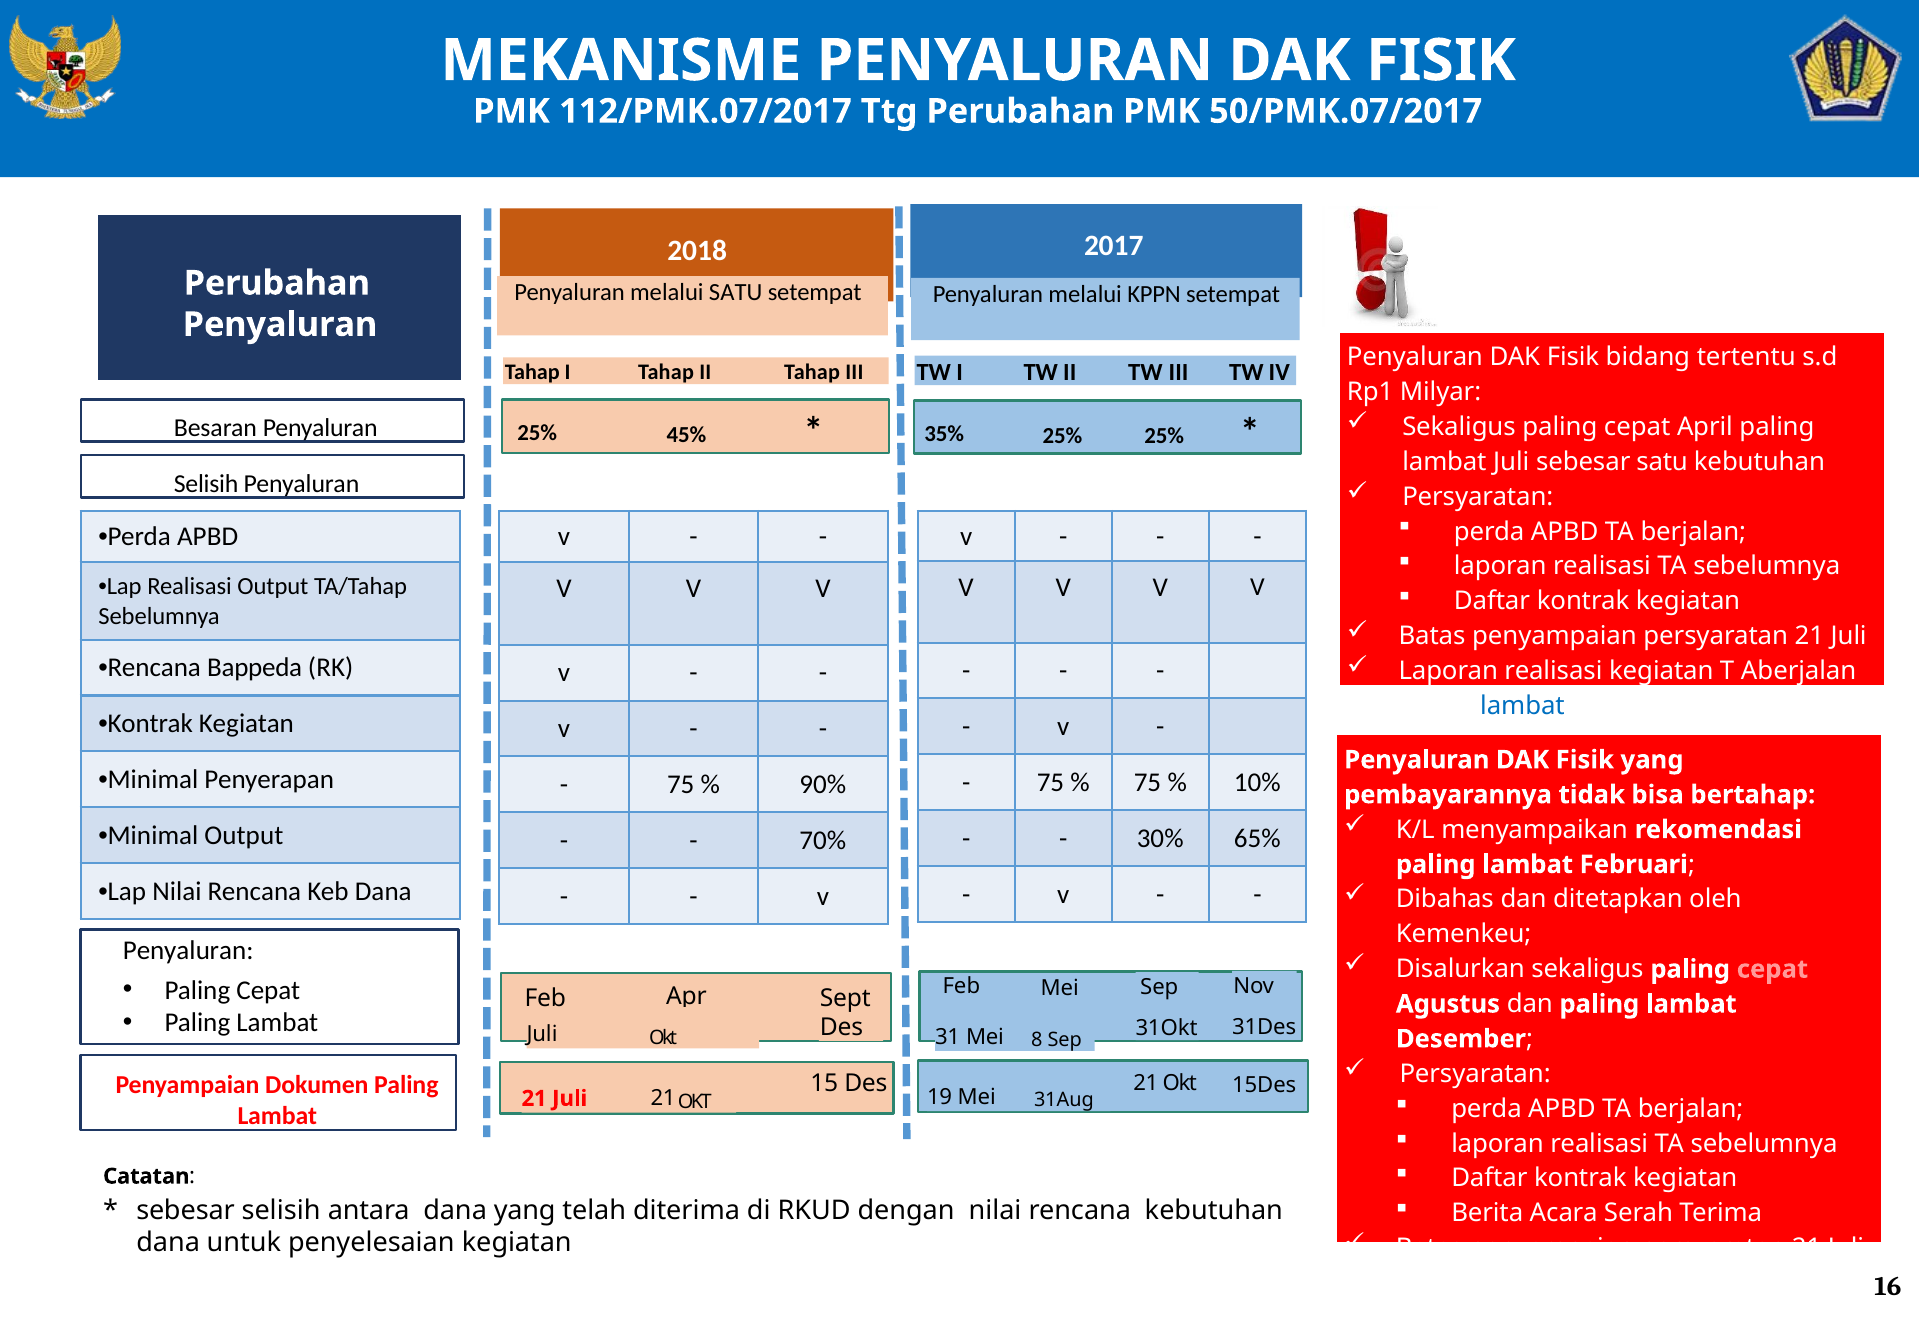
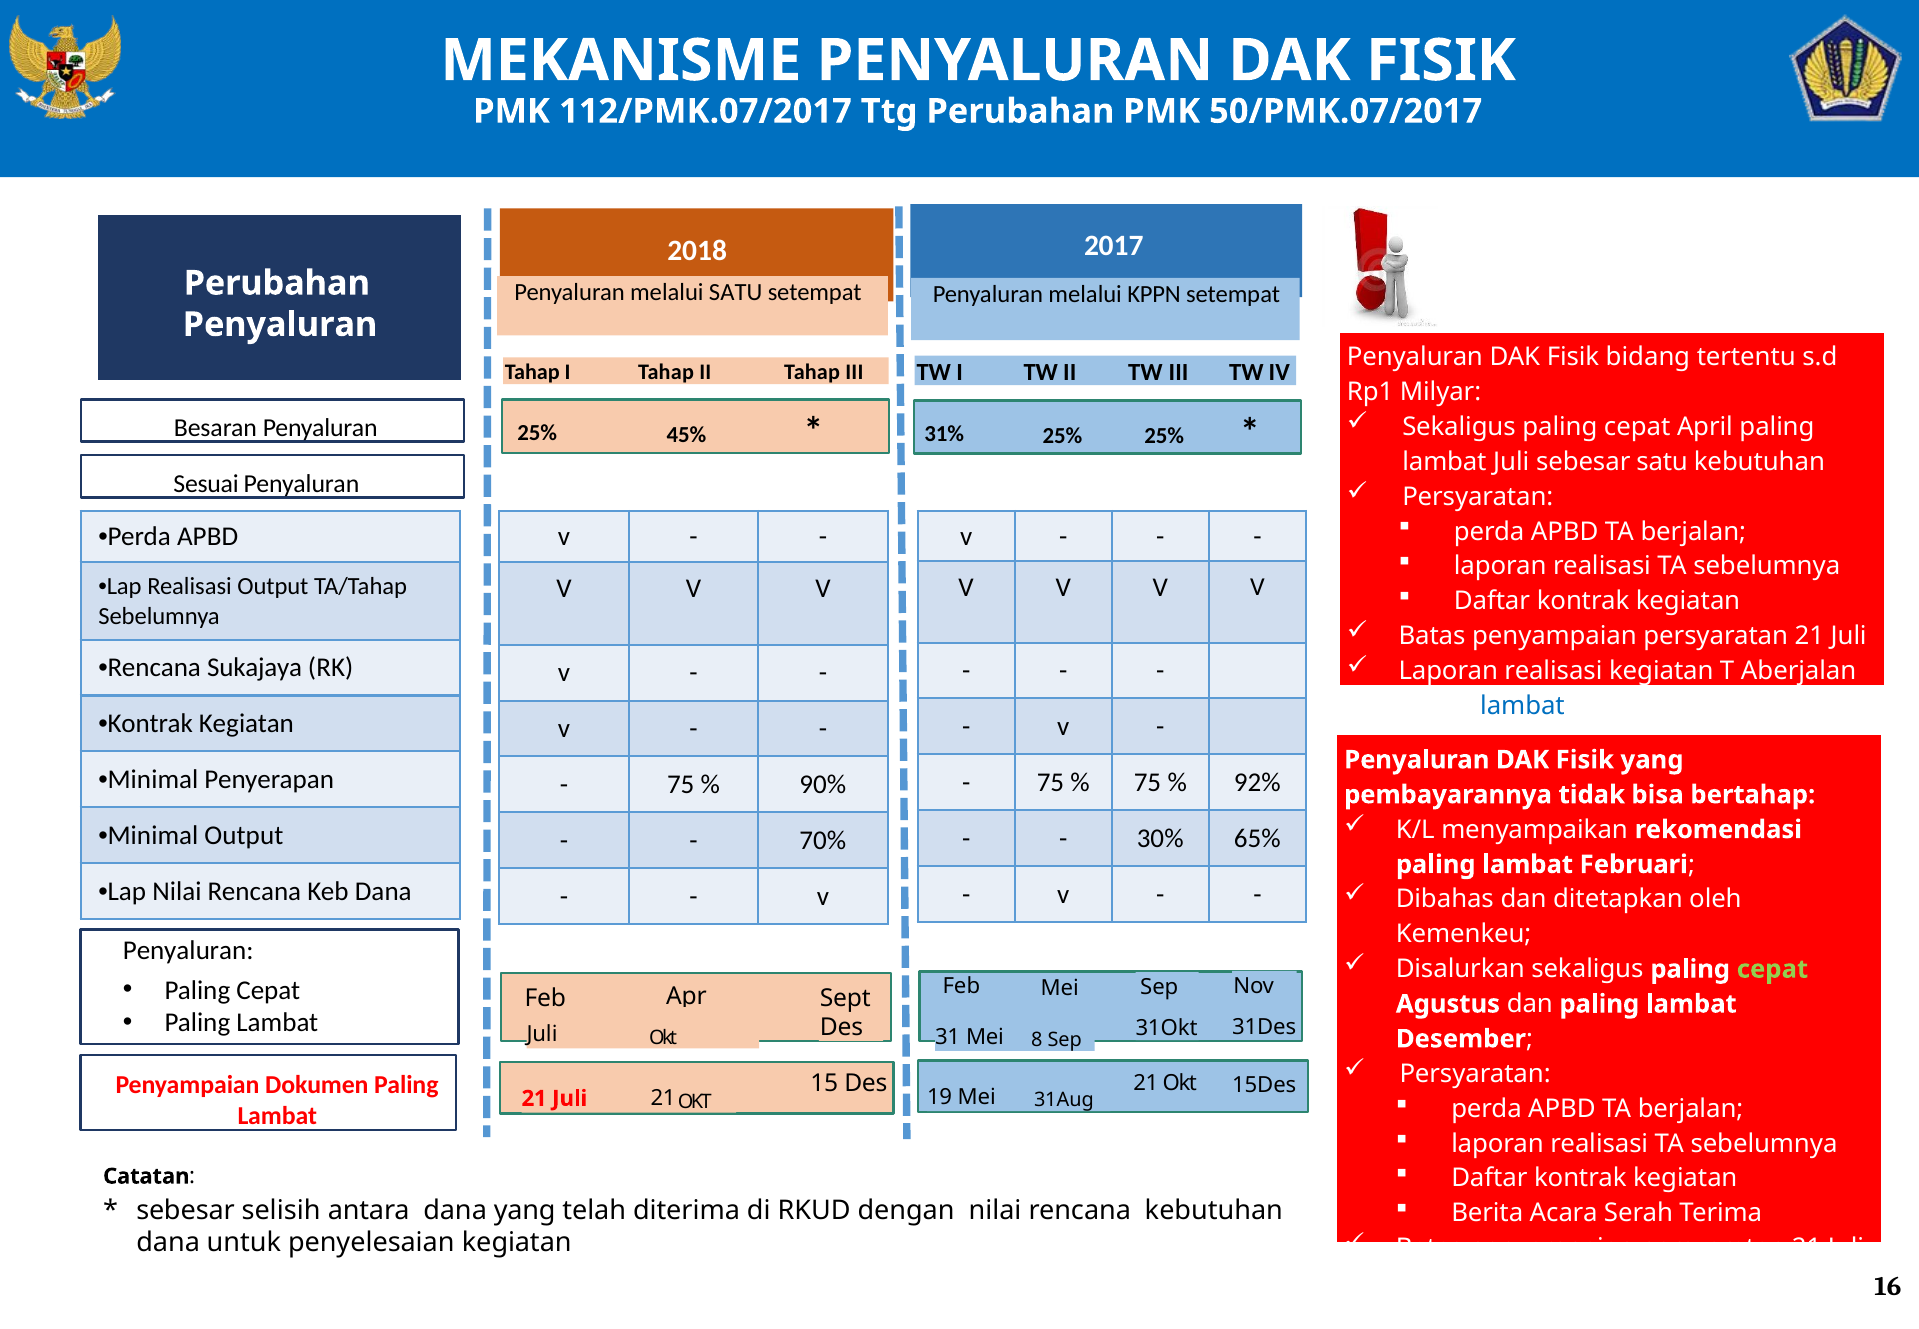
35%: 35% -> 31%
Selisih at (206, 484): Selisih -> Sesuai
Bappeda: Bappeda -> Sukajaya
10%: 10% -> 92%
cepat at (1772, 969) colour: pink -> light green
